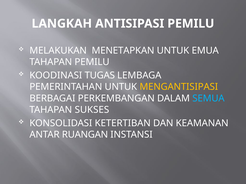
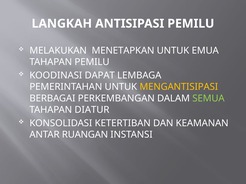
TUGAS: TUGAS -> DAPAT
SEMUA colour: light blue -> light green
SUKSES: SUKSES -> DIATUR
